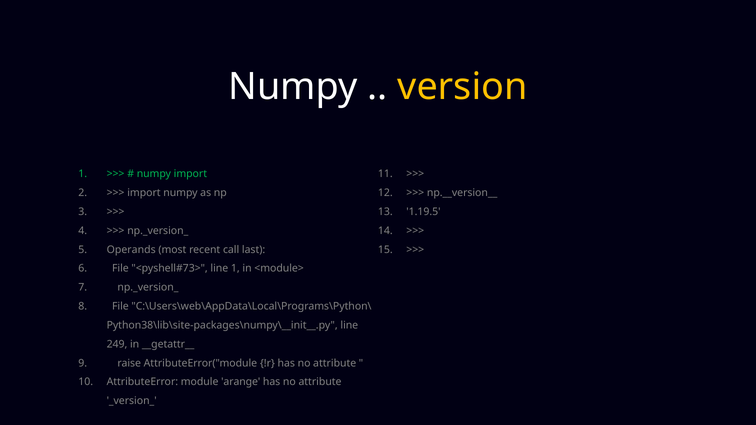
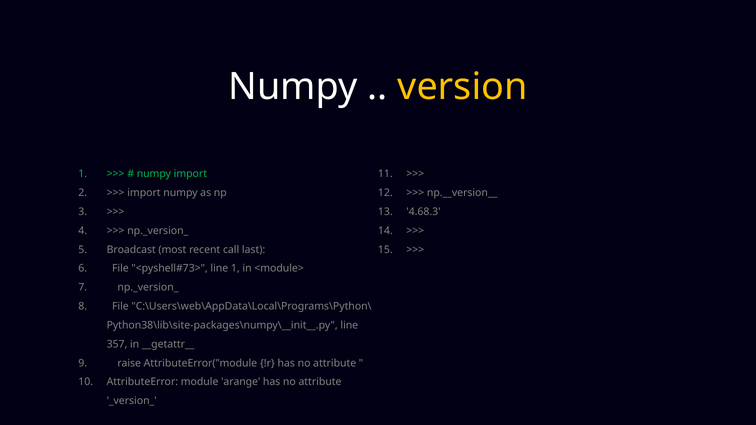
1.19.5: 1.19.5 -> 4.68.3
Operands: Operands -> Broadcast
249: 249 -> 357
